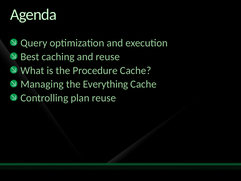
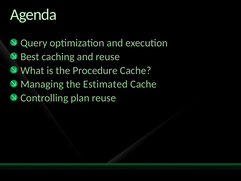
Everything: Everything -> Estimated
